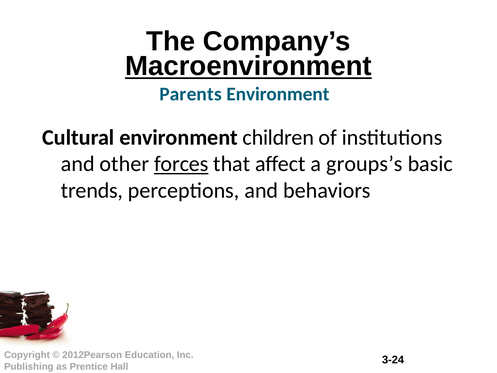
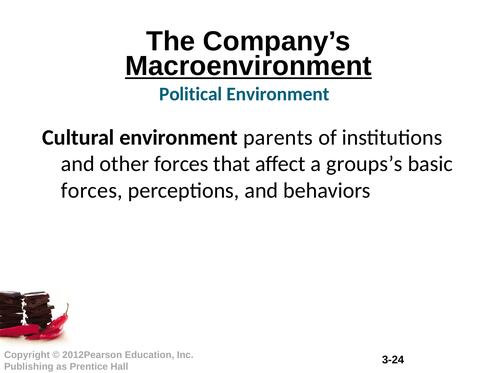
Parents: Parents -> Political
children: children -> parents
forces at (181, 164) underline: present -> none
trends at (92, 190): trends -> forces
